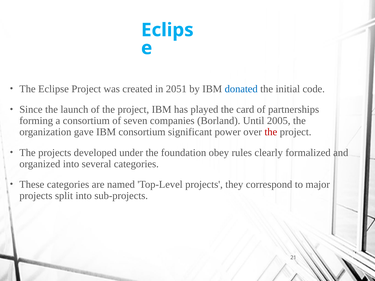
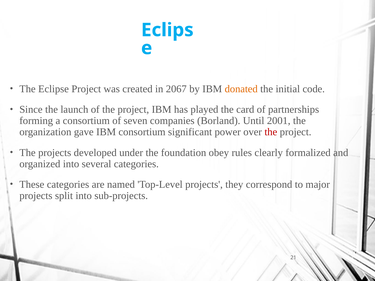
2051: 2051 -> 2067
donated colour: blue -> orange
2005: 2005 -> 2001
